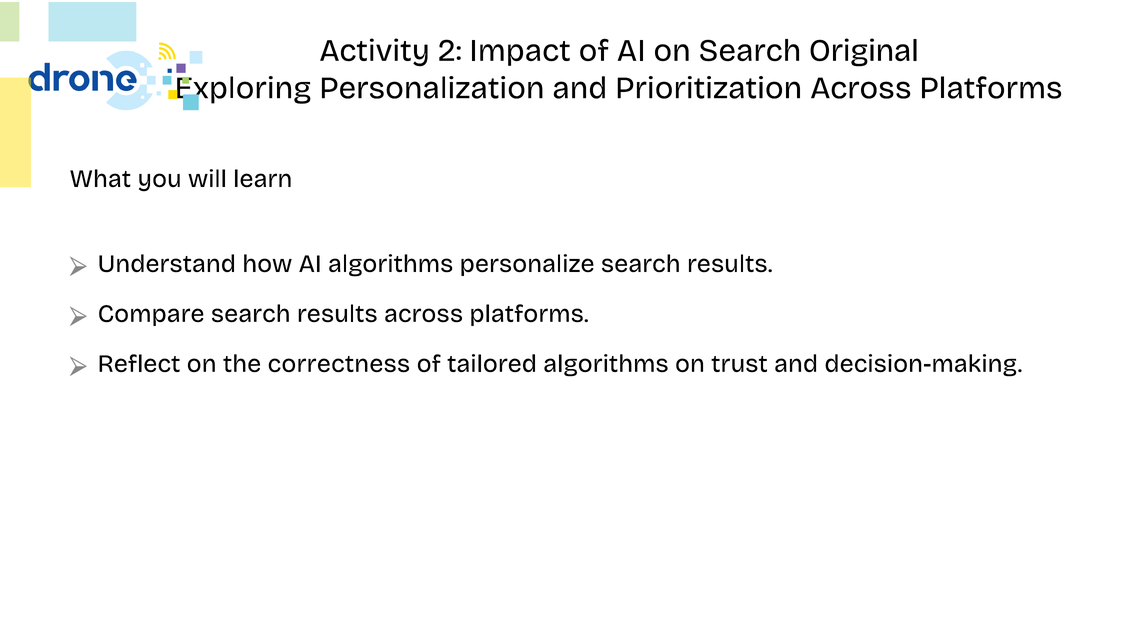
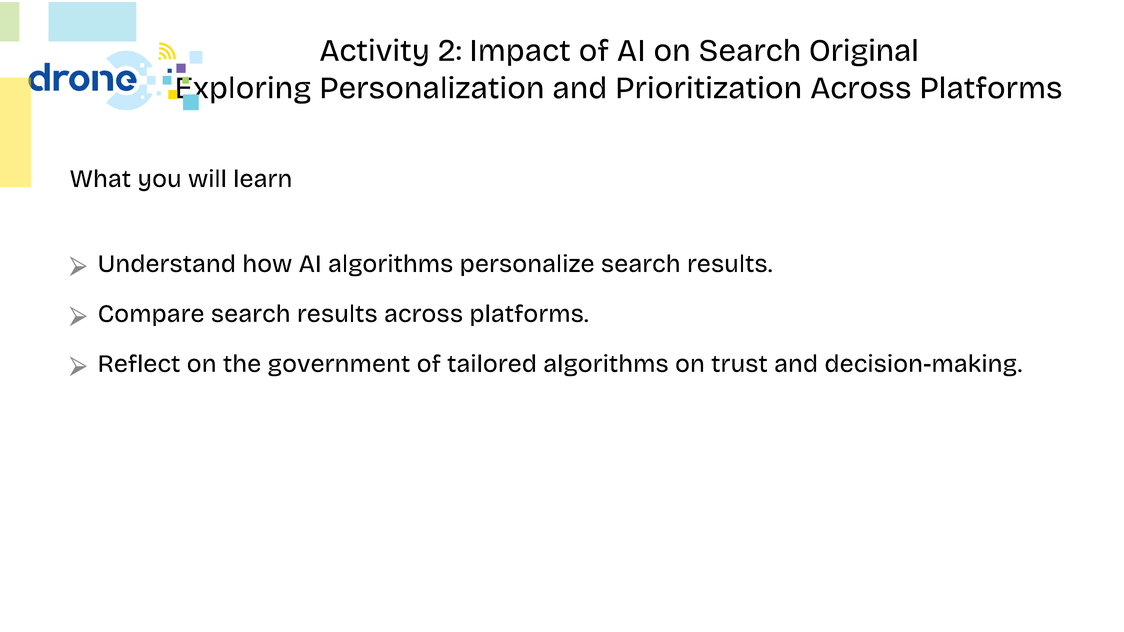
correctness: correctness -> government
